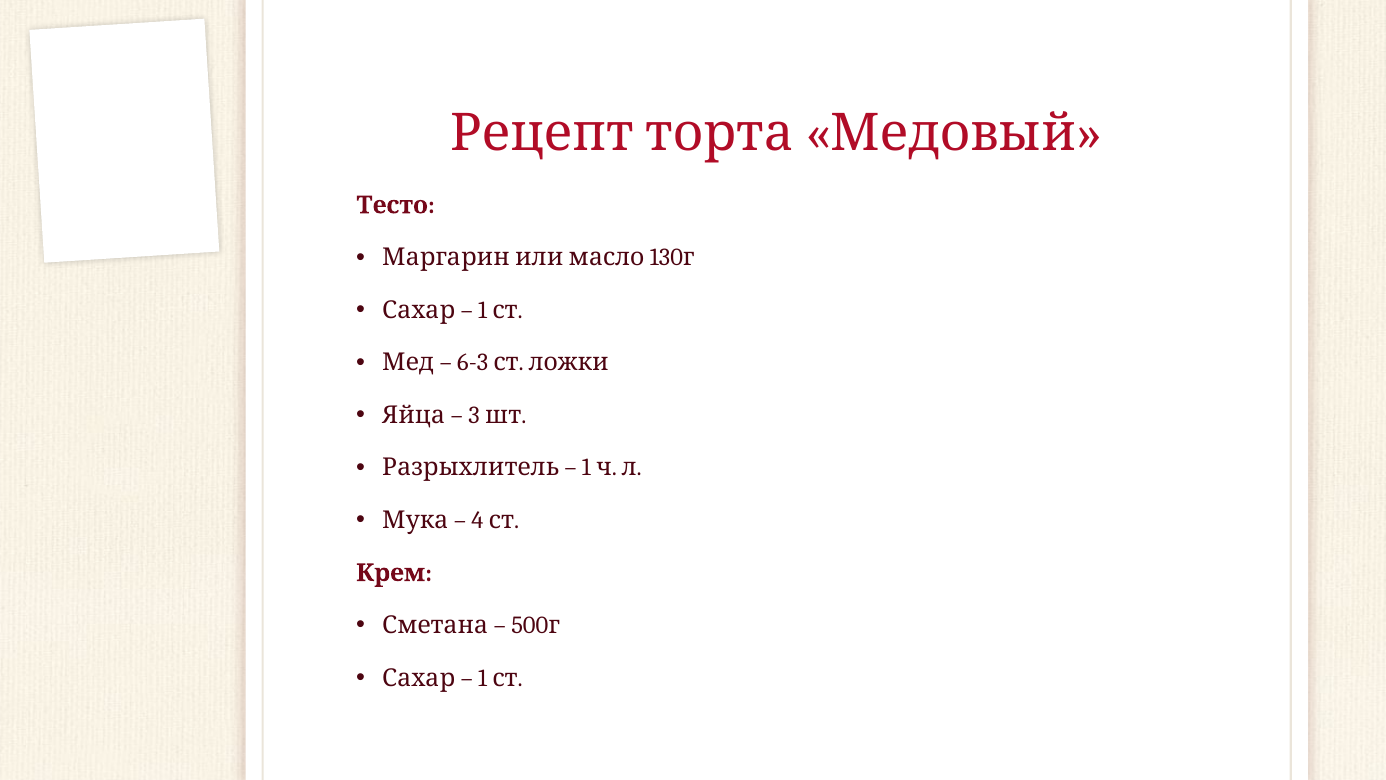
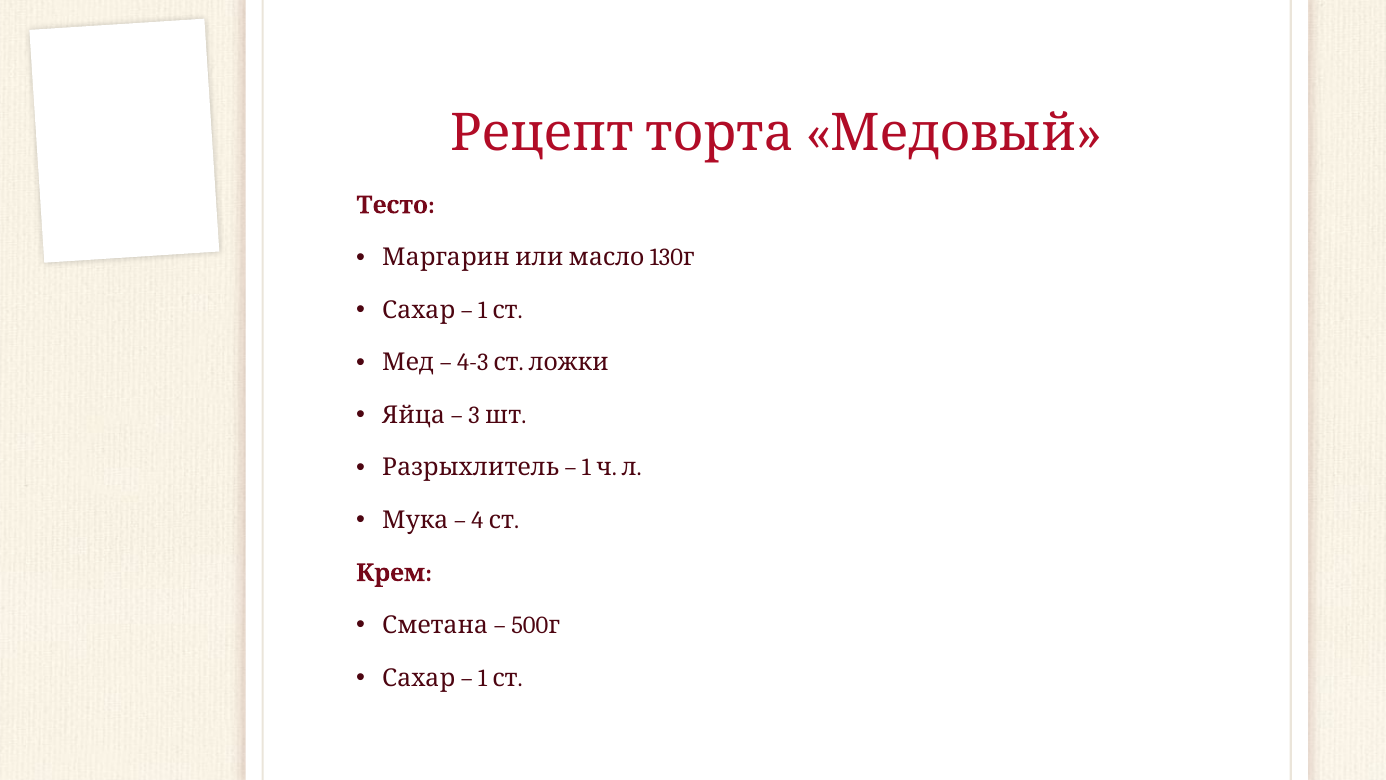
6-3: 6-3 -> 4-3
